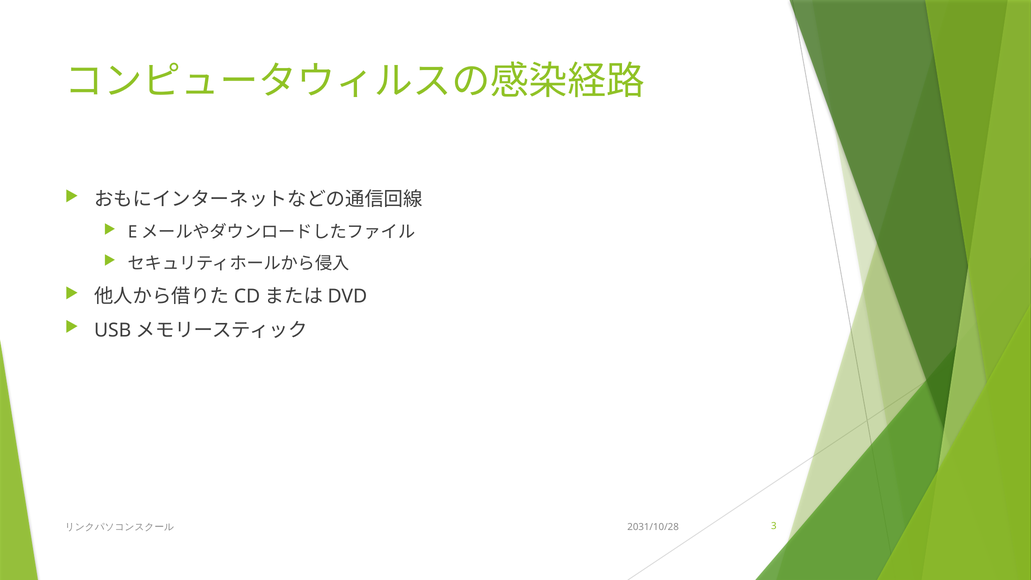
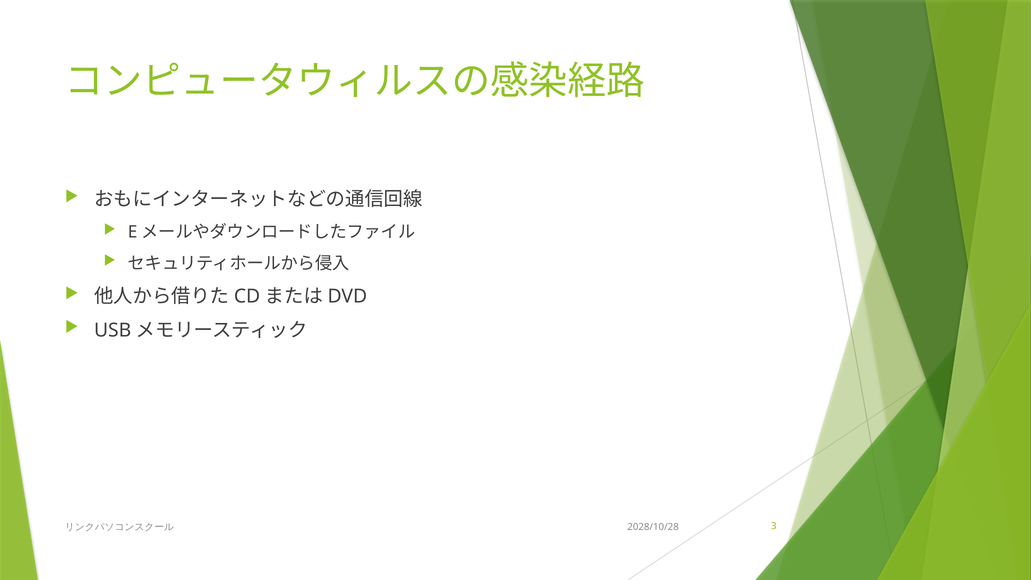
2031/10/28: 2031/10/28 -> 2028/10/28
